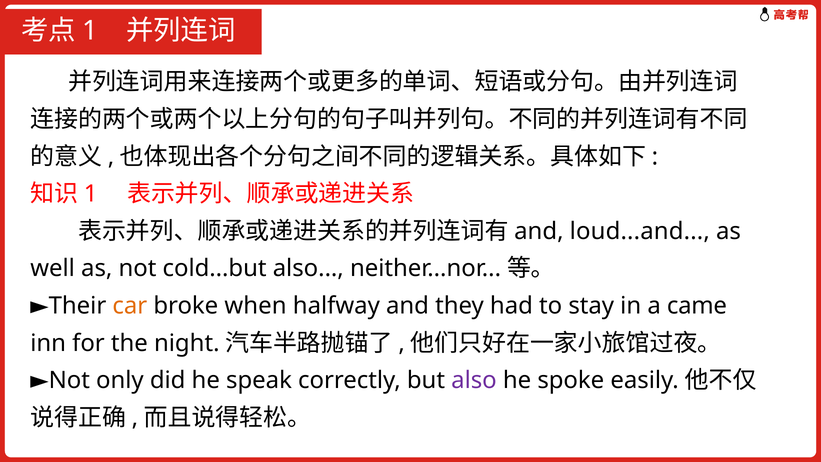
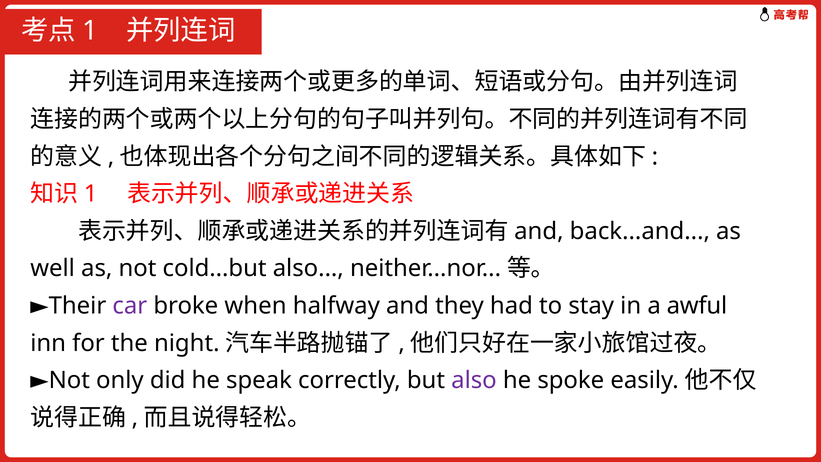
loud...and: loud...and -> back...and
car colour: orange -> purple
came: came -> awful
